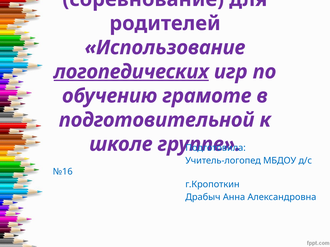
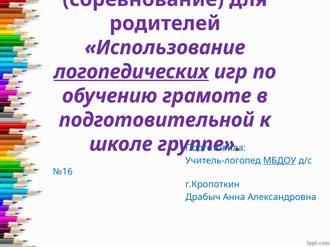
МБДОУ underline: none -> present
